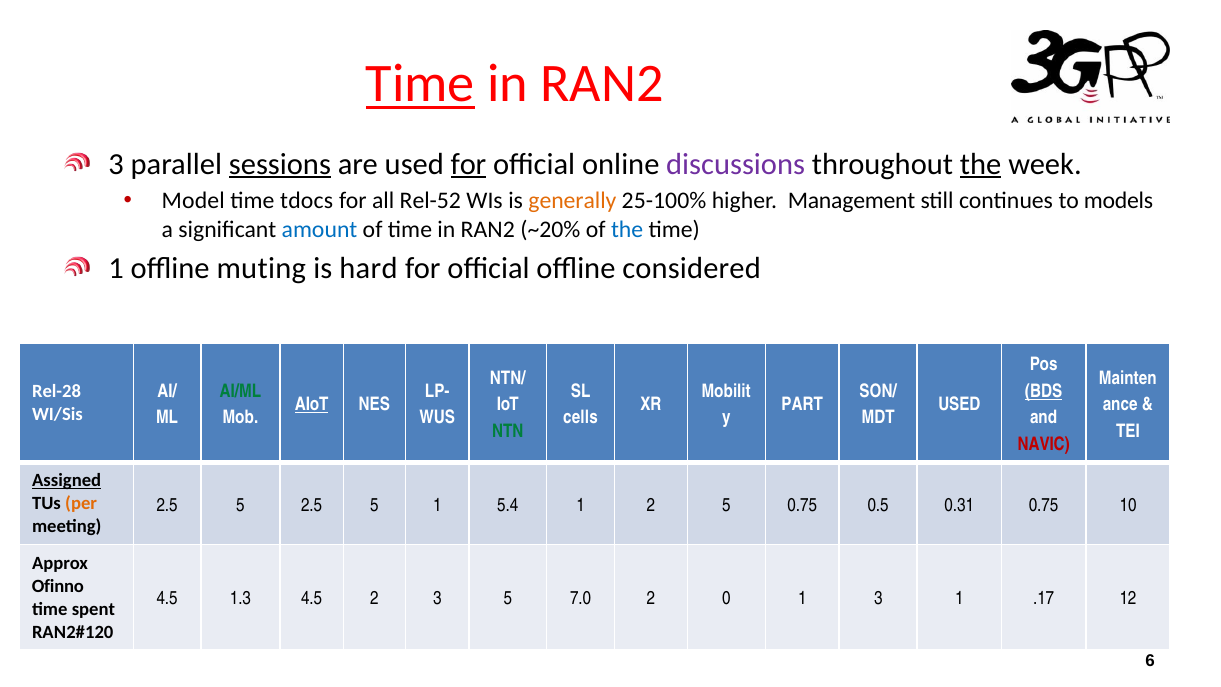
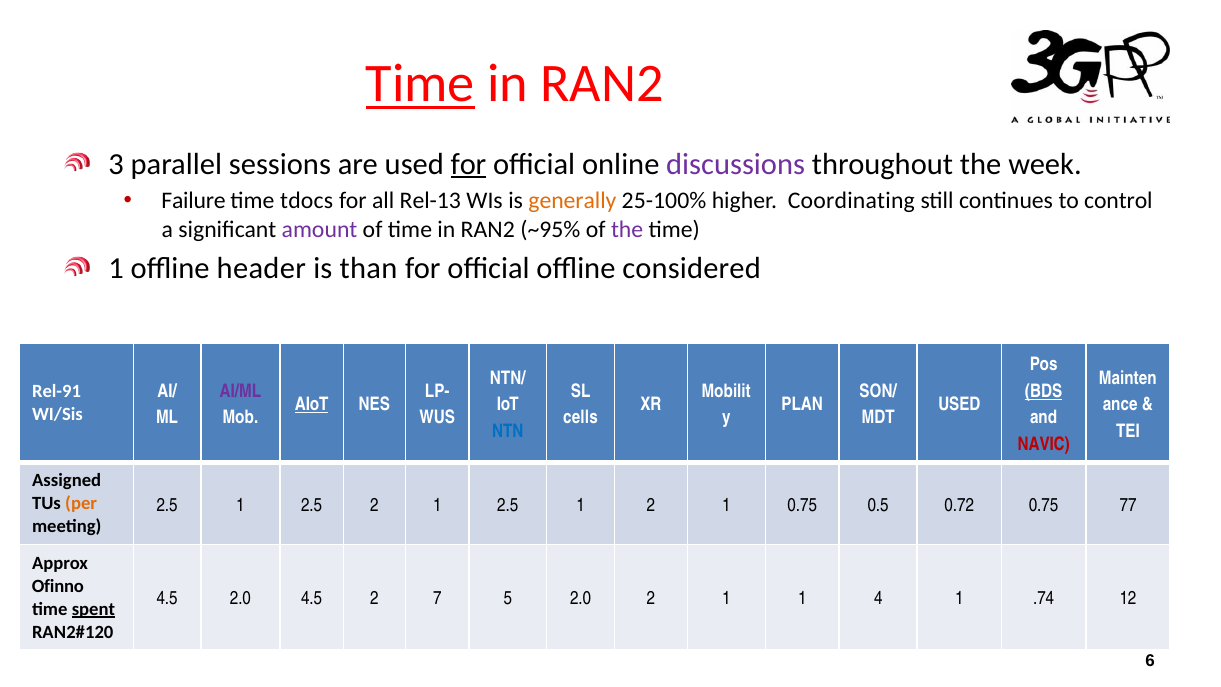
sessions underline: present -> none
the at (981, 164) underline: present -> none
Model: Model -> Failure
Rel-52: Rel-52 -> Rel-13
Management: Management -> Coordinating
models: models -> control
amount colour: blue -> purple
~20%: ~20% -> ~95%
the at (627, 229) colour: blue -> purple
muting: muting -> header
hard: hard -> than
Rel-28: Rel-28 -> Rel-91
AI/ML colour: green -> purple
PART: PART -> PLAN
NTN colour: green -> blue
Assigned underline: present -> none
5 at (240, 505): 5 -> 1
5 at (374, 505): 5 -> 2
5.4 at (508, 505): 5.4 -> 2.5
1 2 5: 5 -> 1
0.31: 0.31 -> 0.72
10: 10 -> 77
4.5 1.3: 1.3 -> 2.0
2 3: 3 -> 7
5 7.0: 7.0 -> 2.0
0 at (726, 598): 0 -> 1
1 3: 3 -> 4
.17: .17 -> .74
spent underline: none -> present
